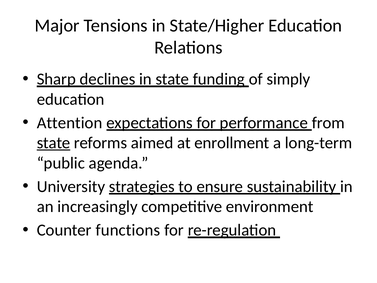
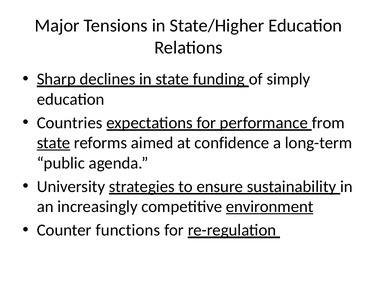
Attention: Attention -> Countries
enrollment: enrollment -> confidence
environment underline: none -> present
